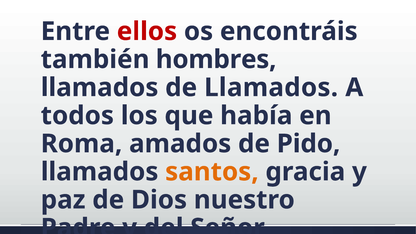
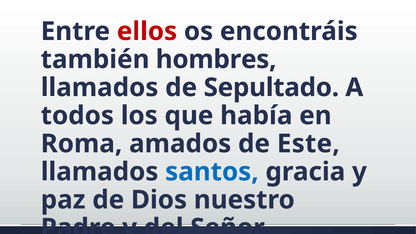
de Llamados: Llamados -> Sepultado
Pido: Pido -> Este
santos colour: orange -> blue
